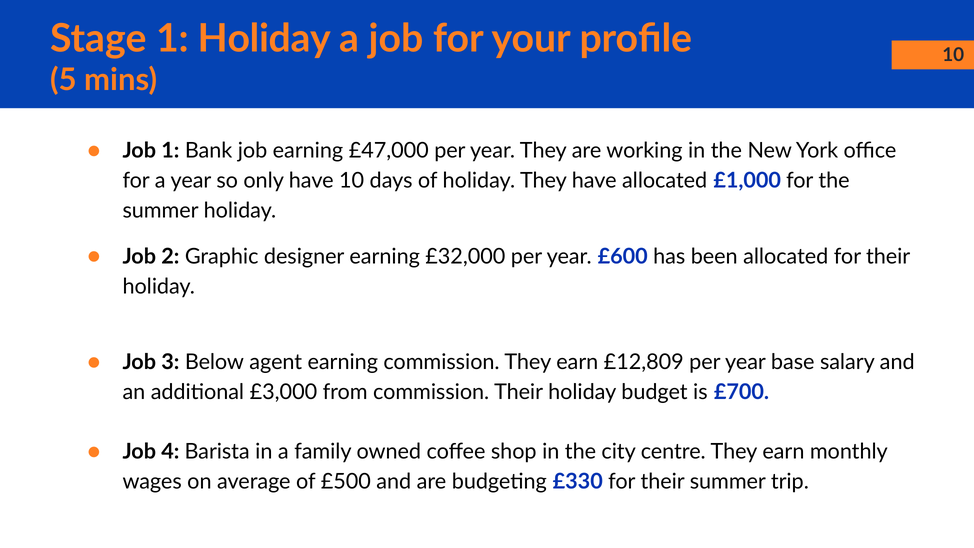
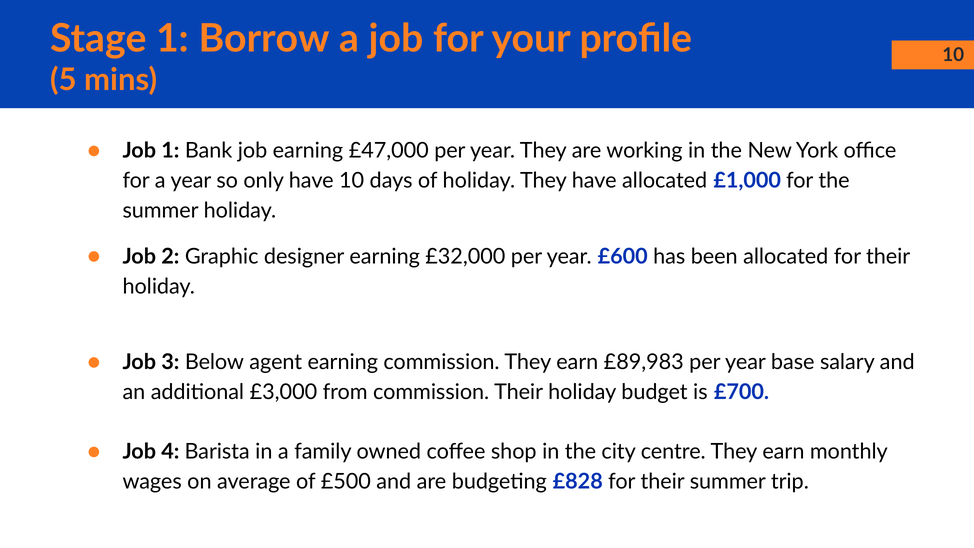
1 Holiday: Holiday -> Borrow
£12,809: £12,809 -> £89,983
£330: £330 -> £828
